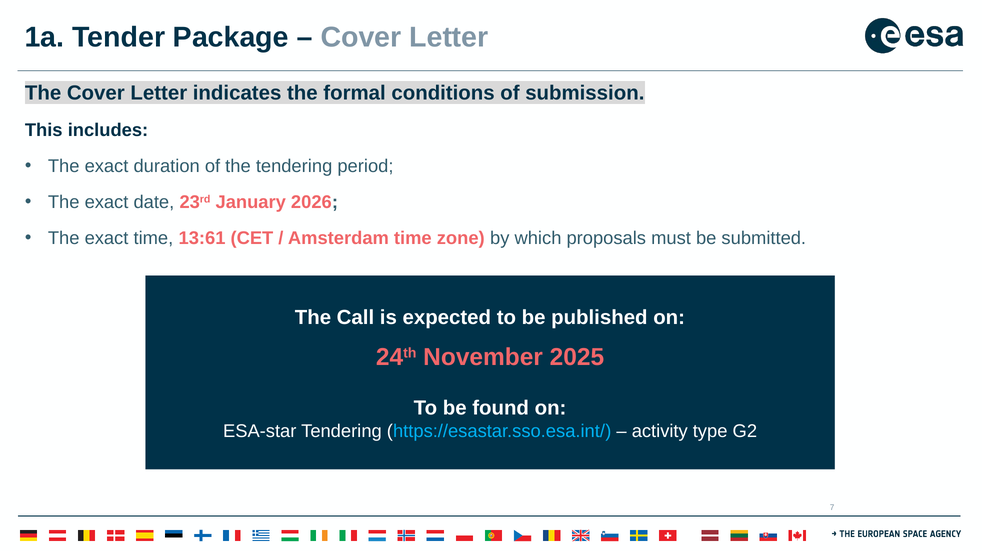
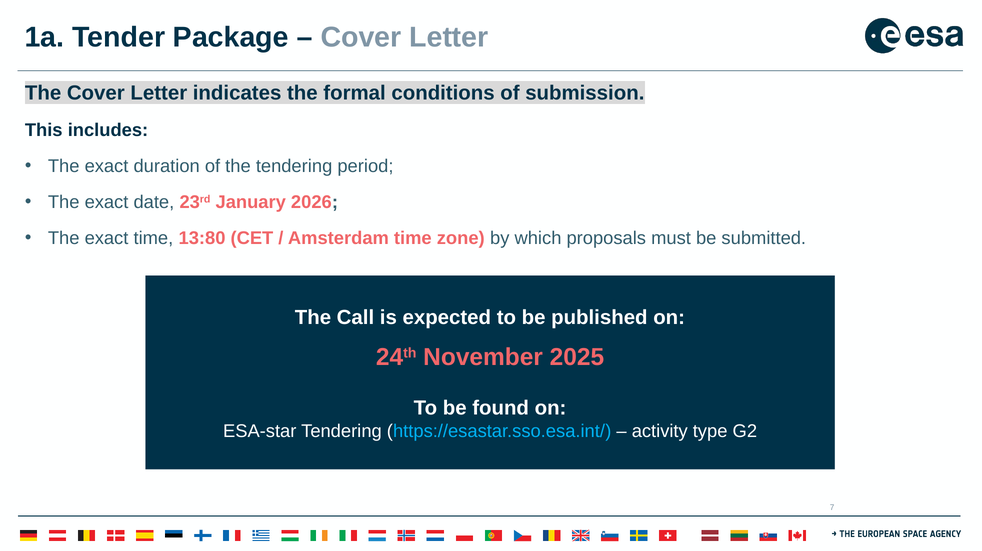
13:61: 13:61 -> 13:80
